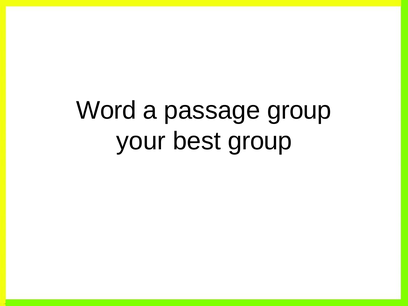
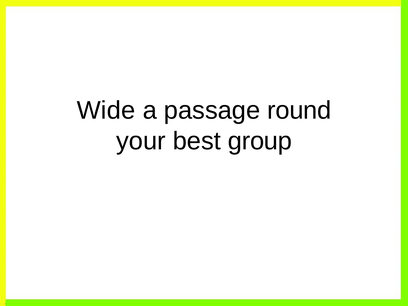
Word: Word -> Wide
passage group: group -> round
